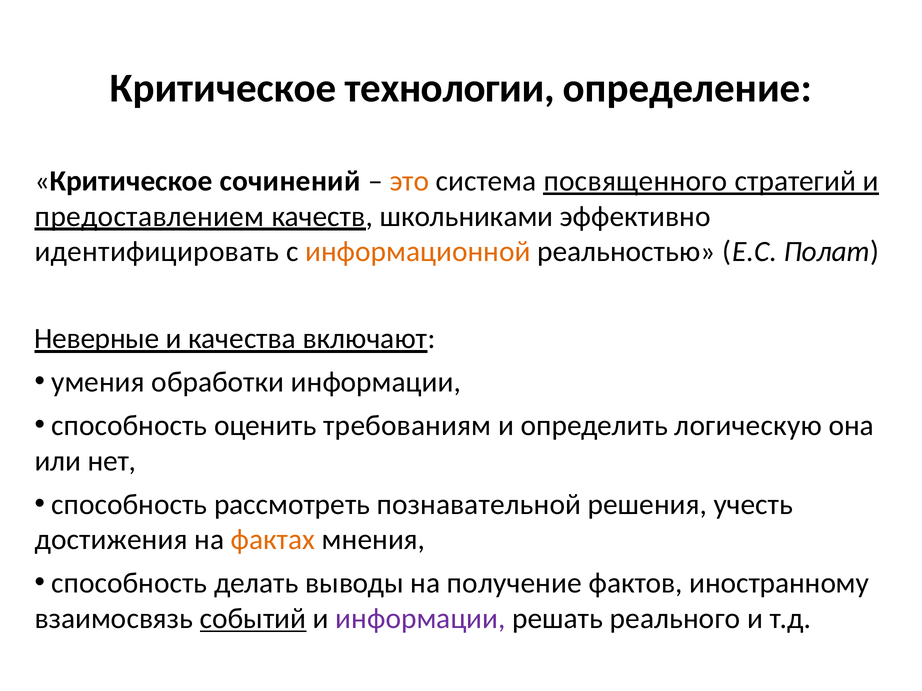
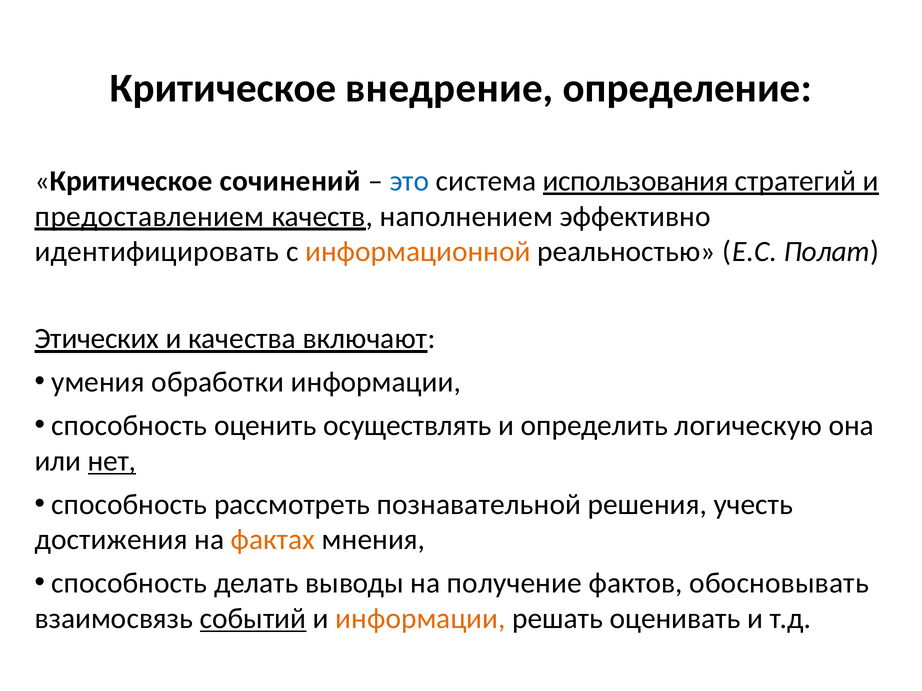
технологии: технологии -> внедрение
это colour: orange -> blue
посвященного: посвященного -> использования
школьниками: школьниками -> наполнением
Неверные: Неверные -> Этических
требованиям: требованиям -> осуществлять
нет underline: none -> present
иностранному: иностранному -> обосновывать
информации at (421, 619) colour: purple -> orange
реального: реального -> оценивать
